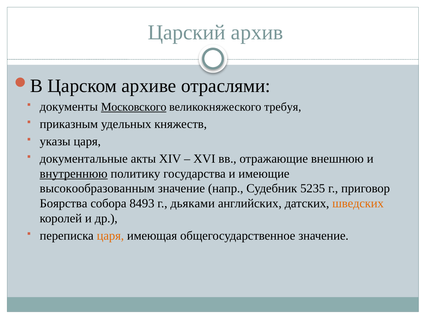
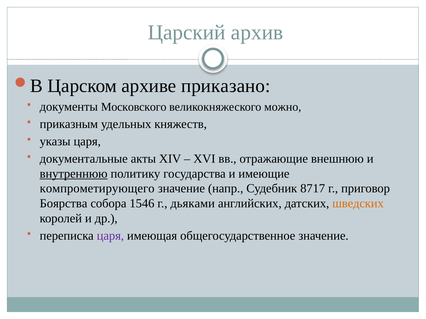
отраслями: отраслями -> приказано
Московского underline: present -> none
требуя: требуя -> можно
высокообразованным: высокообразованным -> компрометирующего
5235: 5235 -> 8717
8493: 8493 -> 1546
царя at (110, 236) colour: orange -> purple
